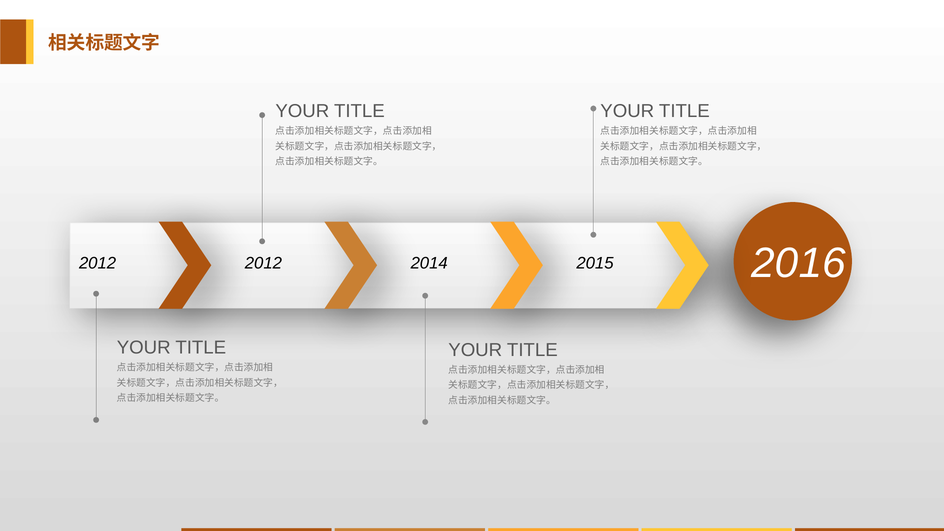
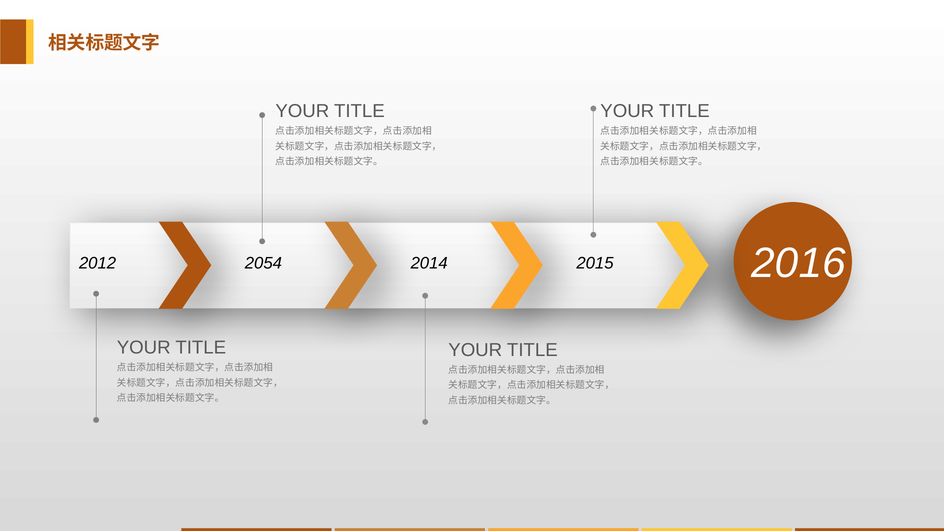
2012 2012: 2012 -> 2054
